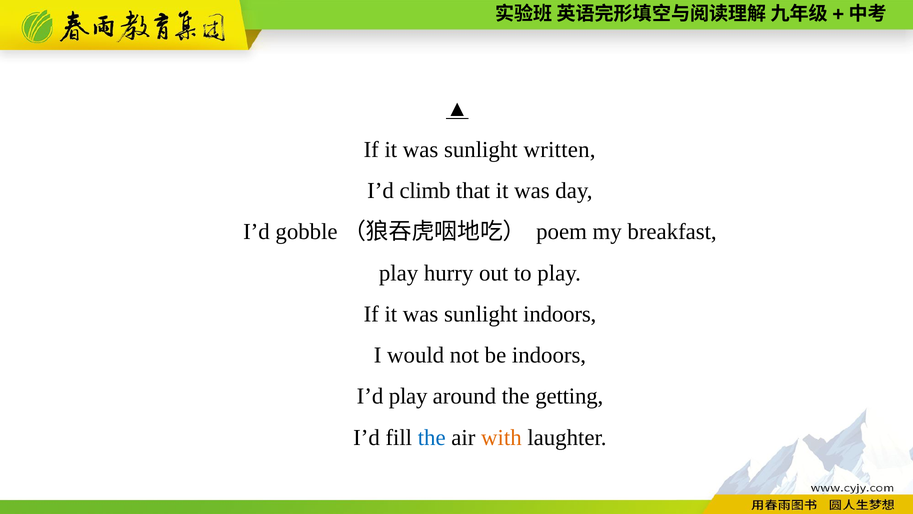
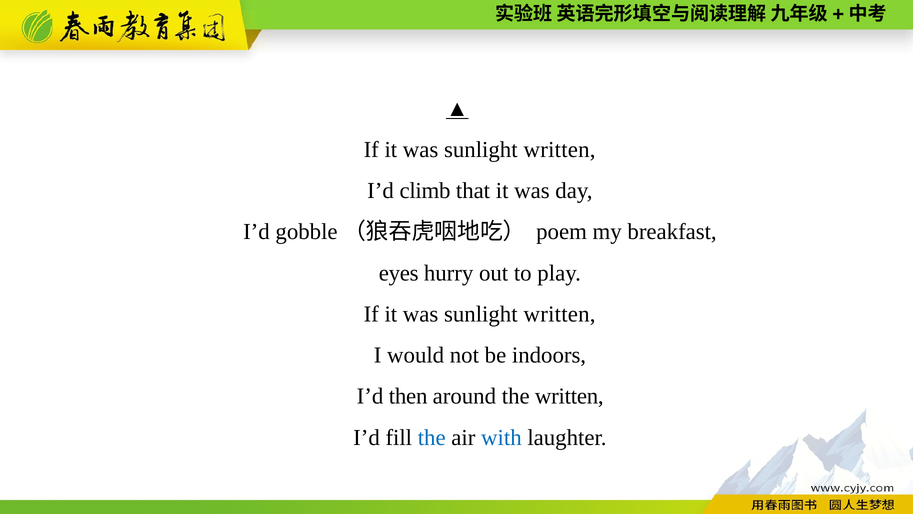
play at (399, 273): play -> eyes
indoors at (560, 314): indoors -> written
I’d play: play -> then
the getting: getting -> written
with colour: orange -> blue
